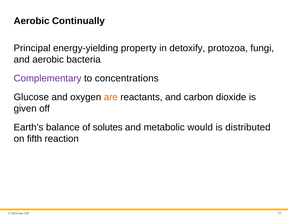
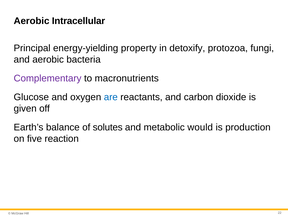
Continually: Continually -> Intracellular
concentrations: concentrations -> macronutrients
are colour: orange -> blue
distributed: distributed -> production
fifth: fifth -> five
